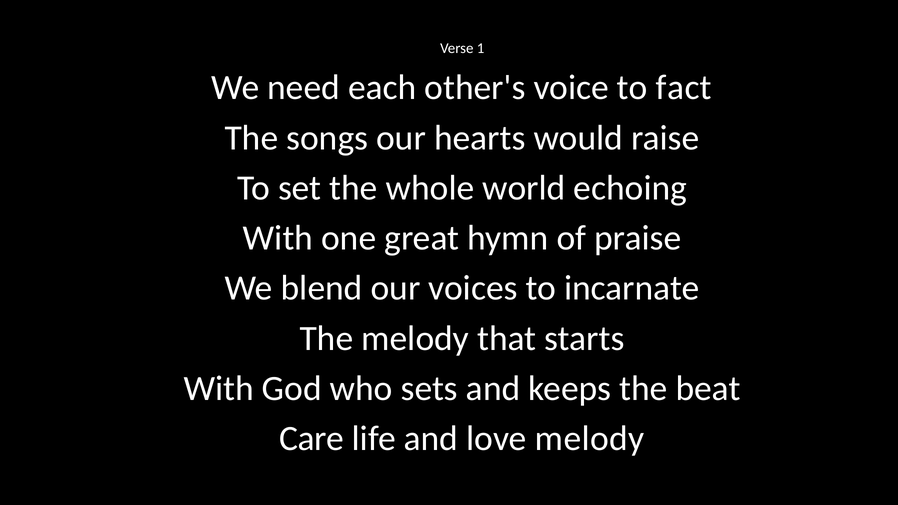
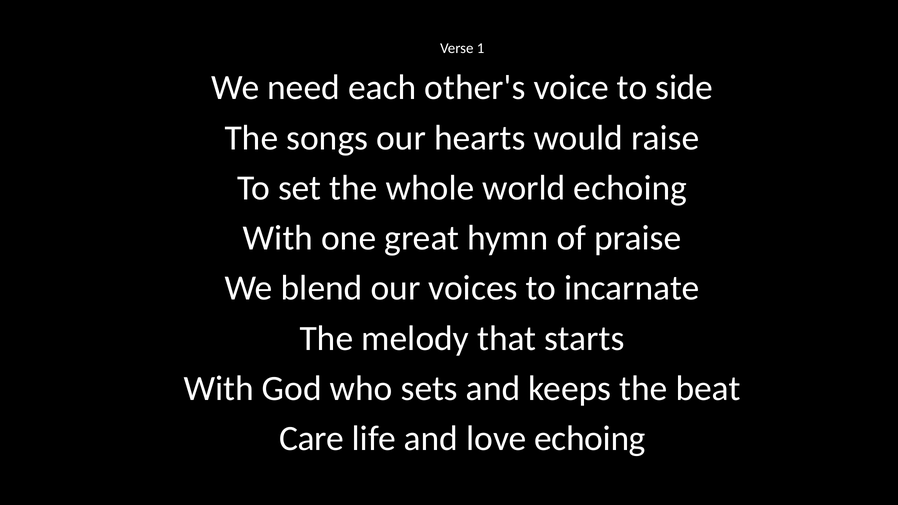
fact: fact -> side
love melody: melody -> echoing
